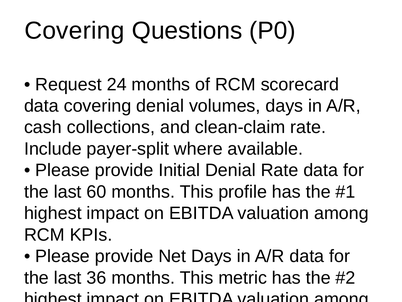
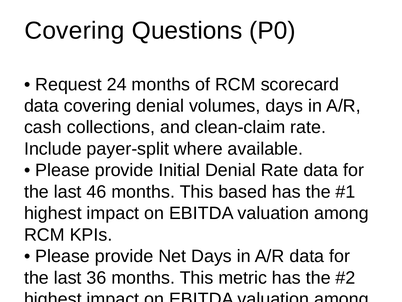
60: 60 -> 46
profile: profile -> based
